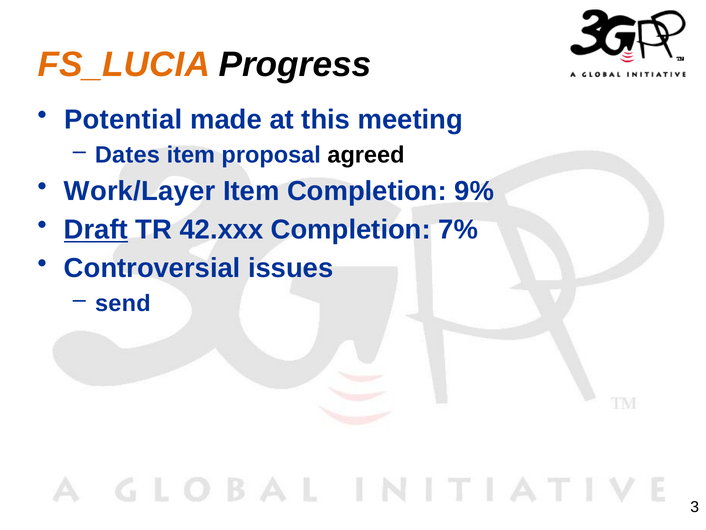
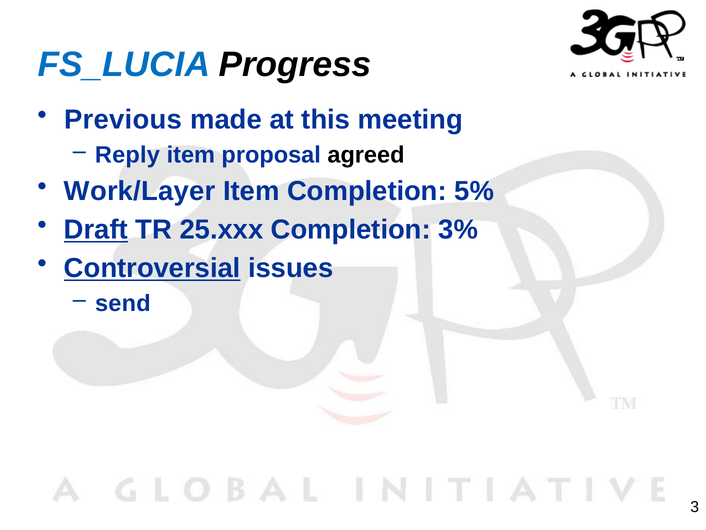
FS_LUCIA colour: orange -> blue
Potential: Potential -> Previous
Dates: Dates -> Reply
9%: 9% -> 5%
42.xxx: 42.xxx -> 25.xxx
7%: 7% -> 3%
Controversial underline: none -> present
